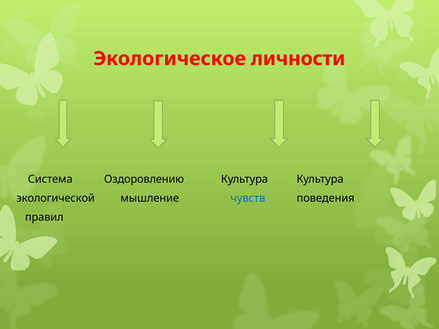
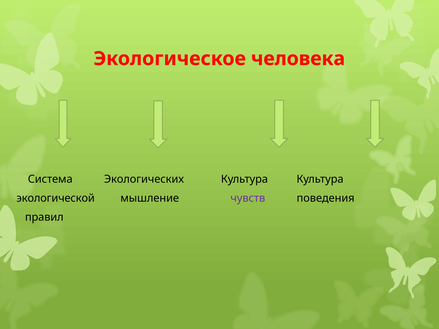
личности: личности -> человека
Оздоровлению: Оздоровлению -> Экологических
чувств colour: blue -> purple
